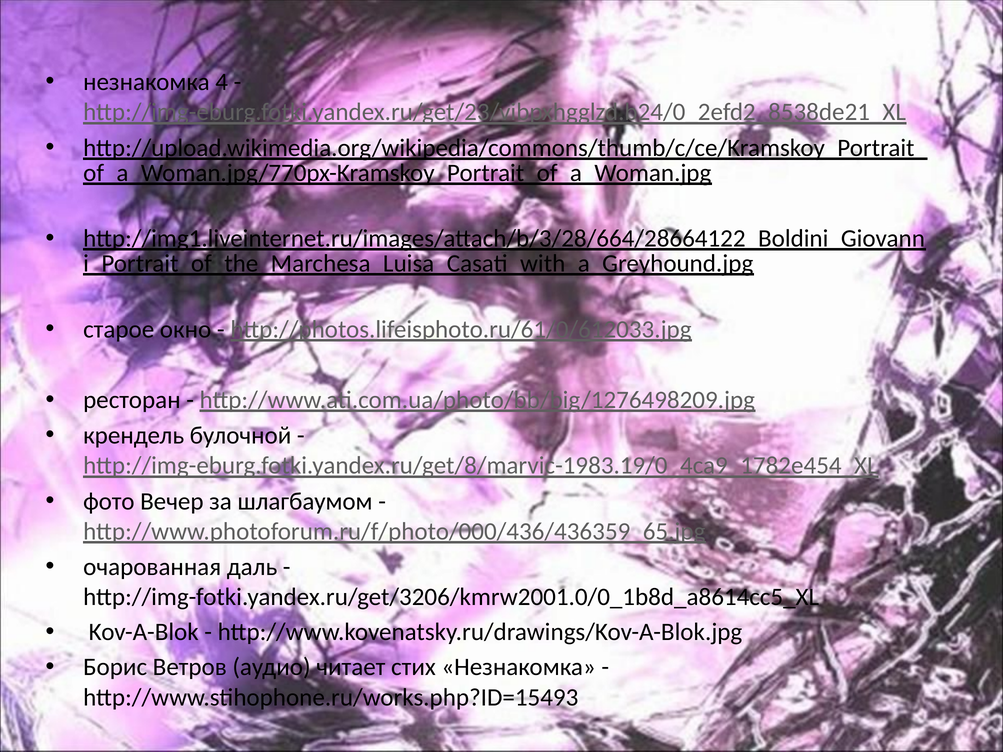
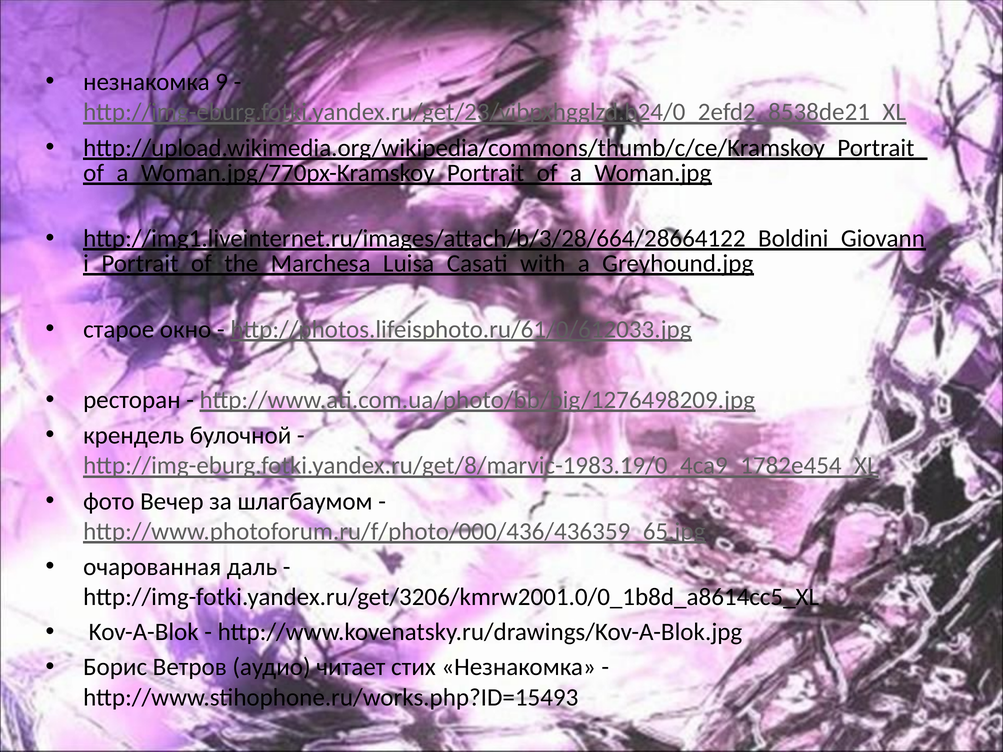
4: 4 -> 9
